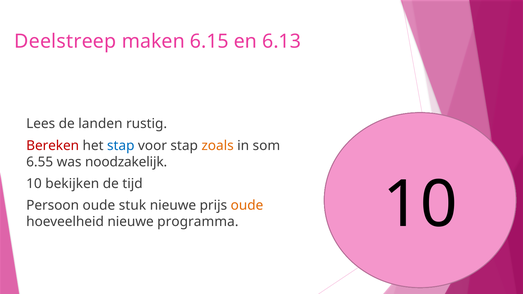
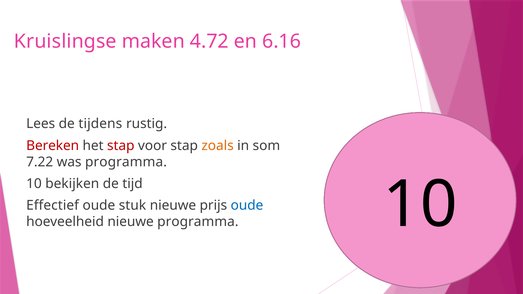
Deelstreep: Deelstreep -> Kruislingse
6.15: 6.15 -> 4.72
6.13: 6.13 -> 6.16
landen: landen -> tijdens
stap at (121, 146) colour: blue -> red
6.55: 6.55 -> 7.22
was noodzakelijk: noodzakelijk -> programma
Persoon: Persoon -> Effectief
oude at (247, 205) colour: orange -> blue
